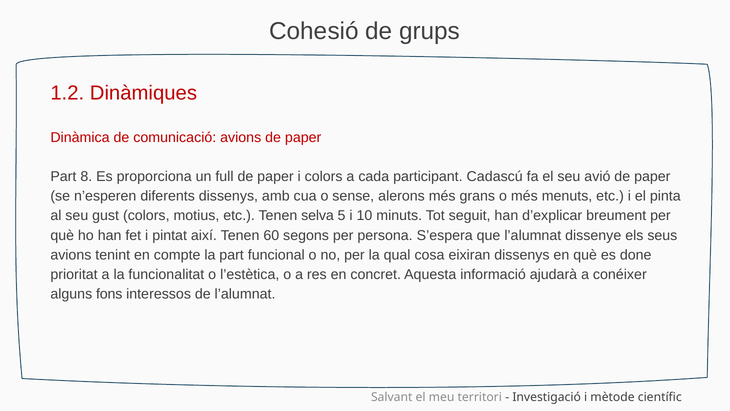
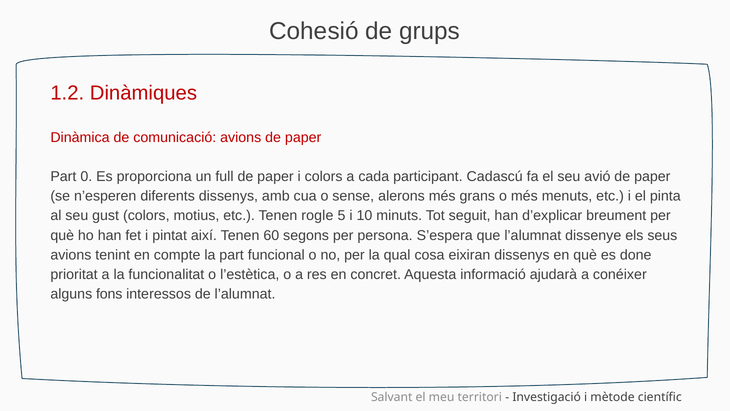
8: 8 -> 0
selva: selva -> rogle
